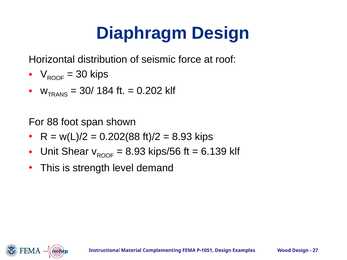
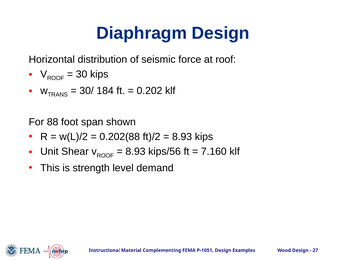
6.139: 6.139 -> 7.160
